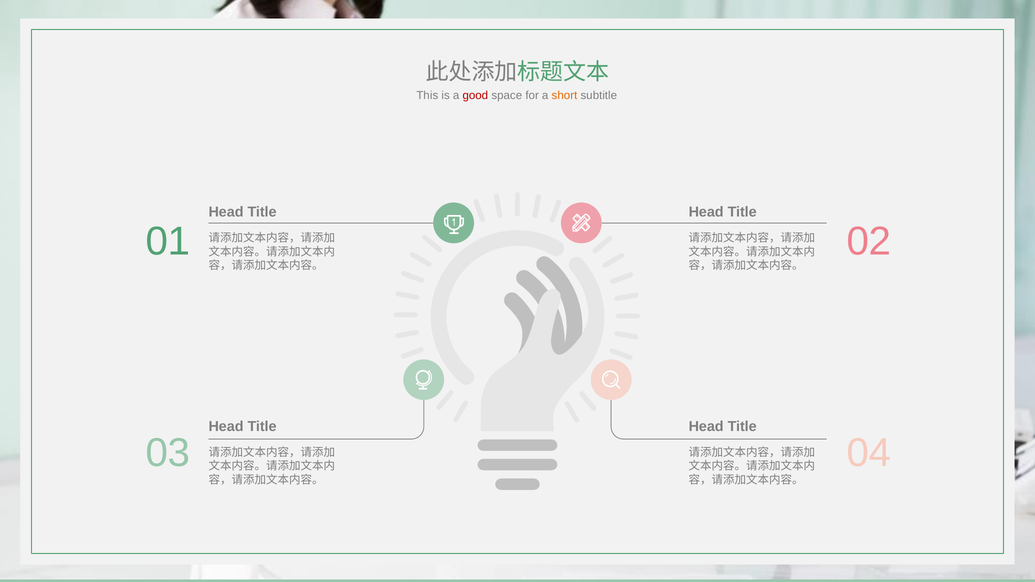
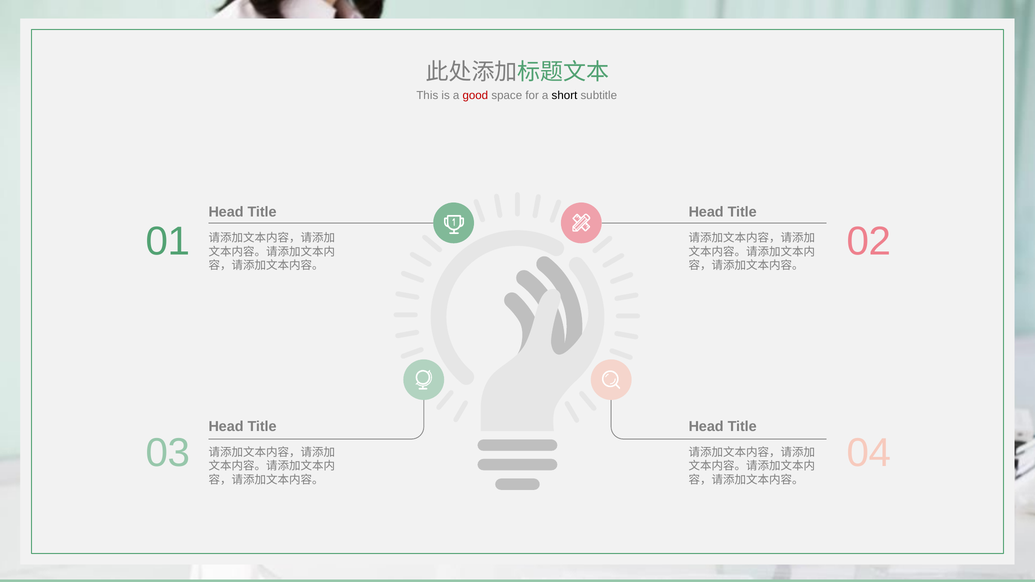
short colour: orange -> black
